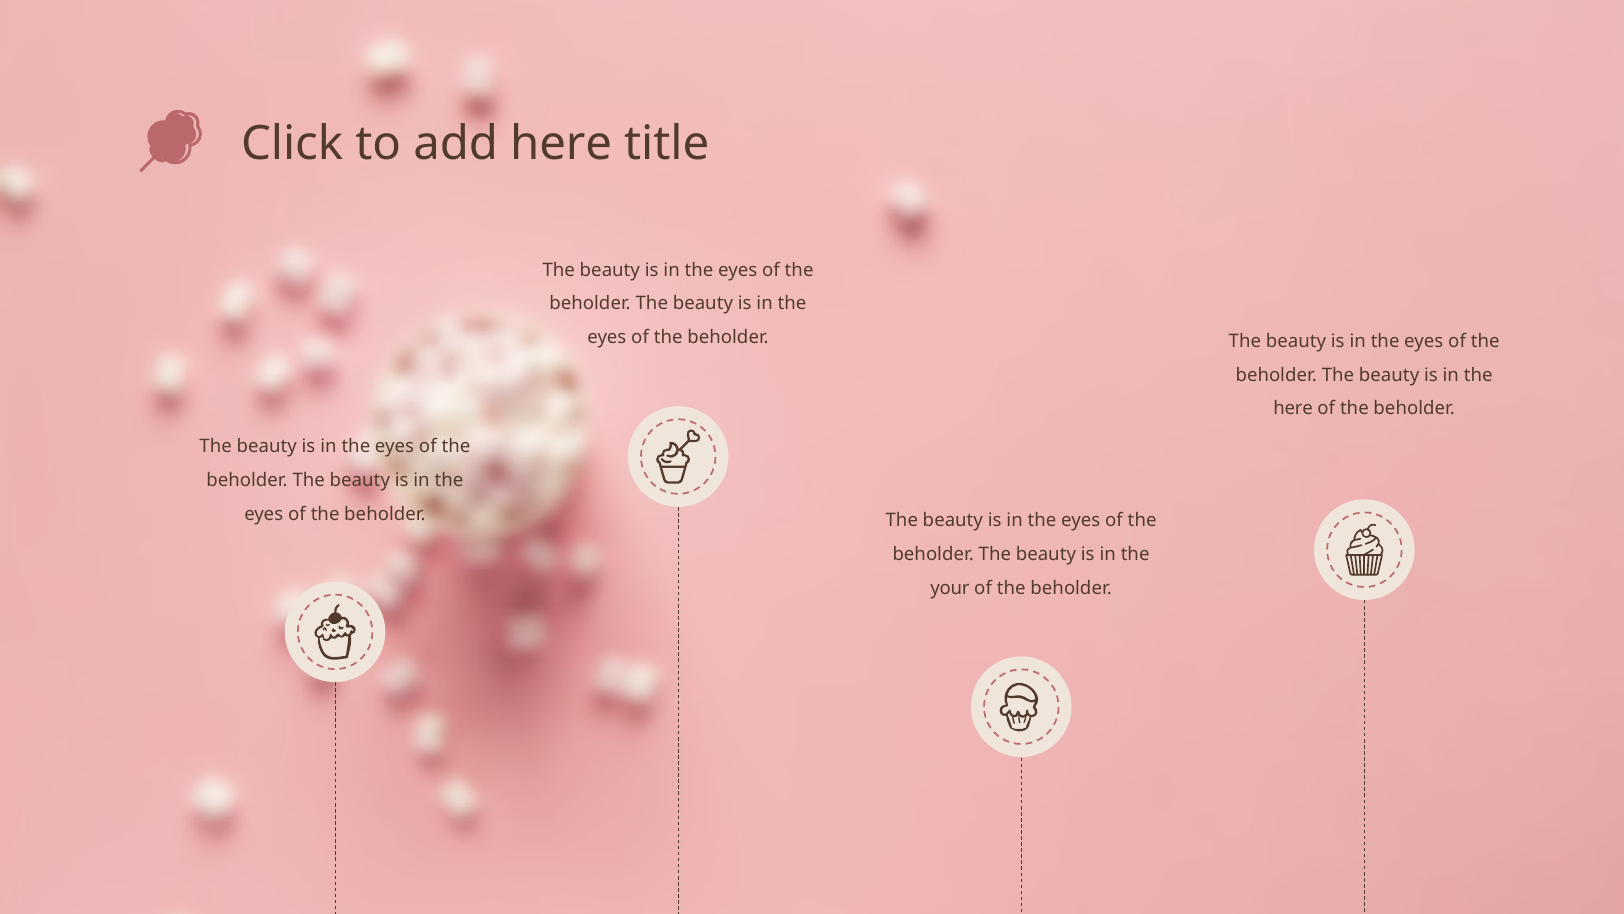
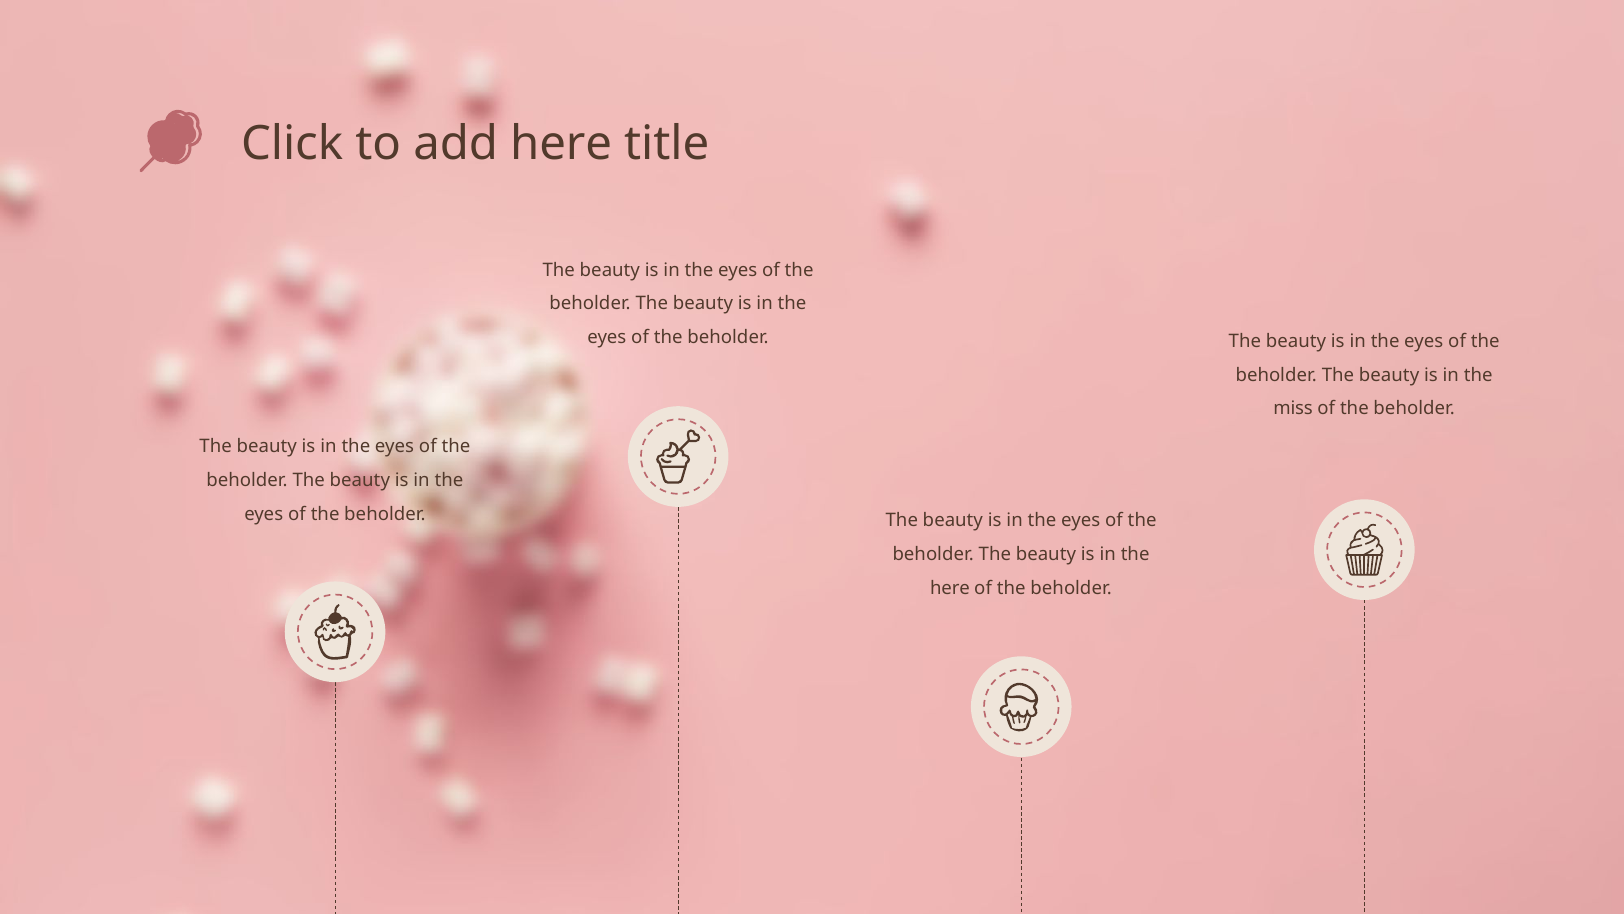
here at (1293, 408): here -> miss
your at (950, 588): your -> here
